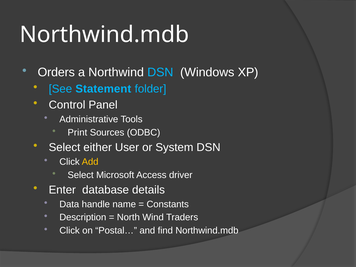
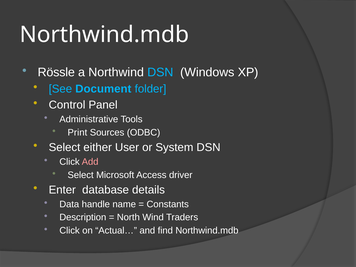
Orders: Orders -> Rössle
Statement: Statement -> Document
Add colour: yellow -> pink
Postal…: Postal… -> Actual…
